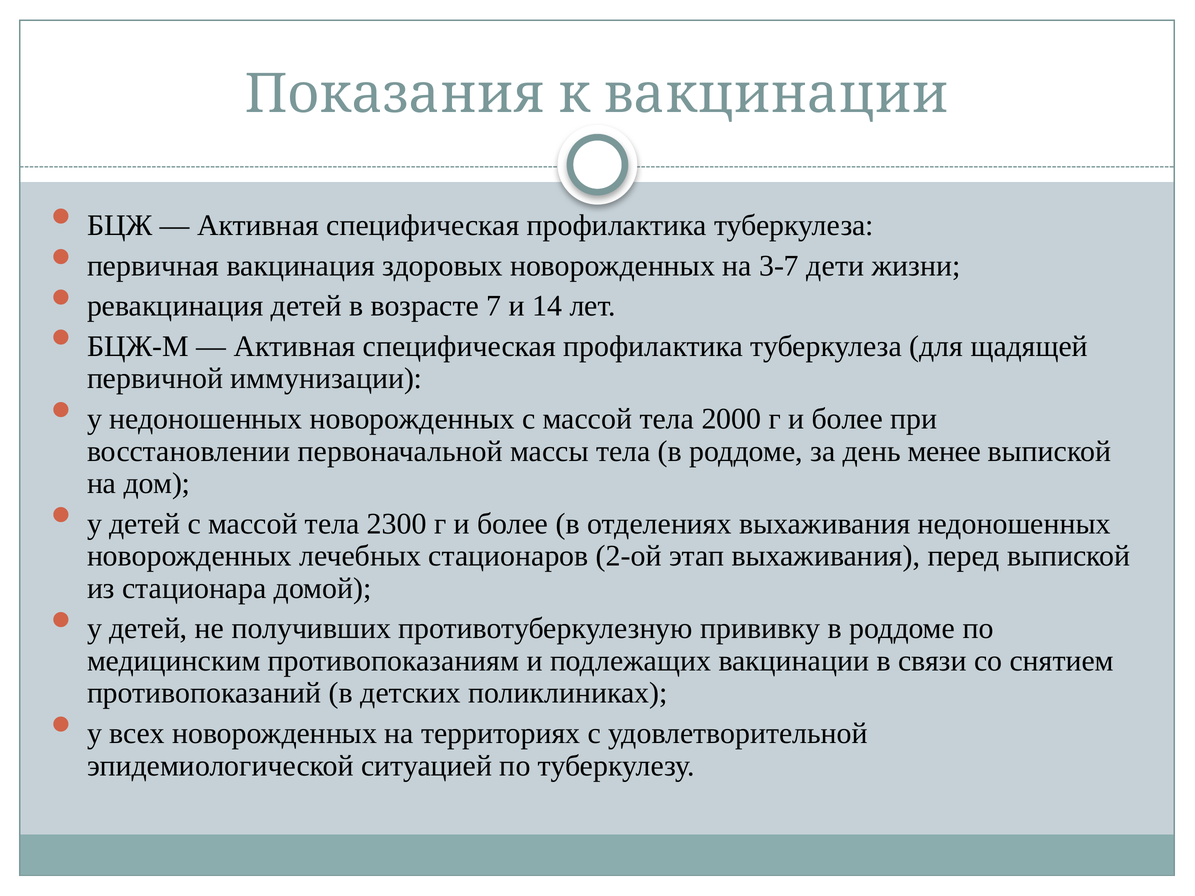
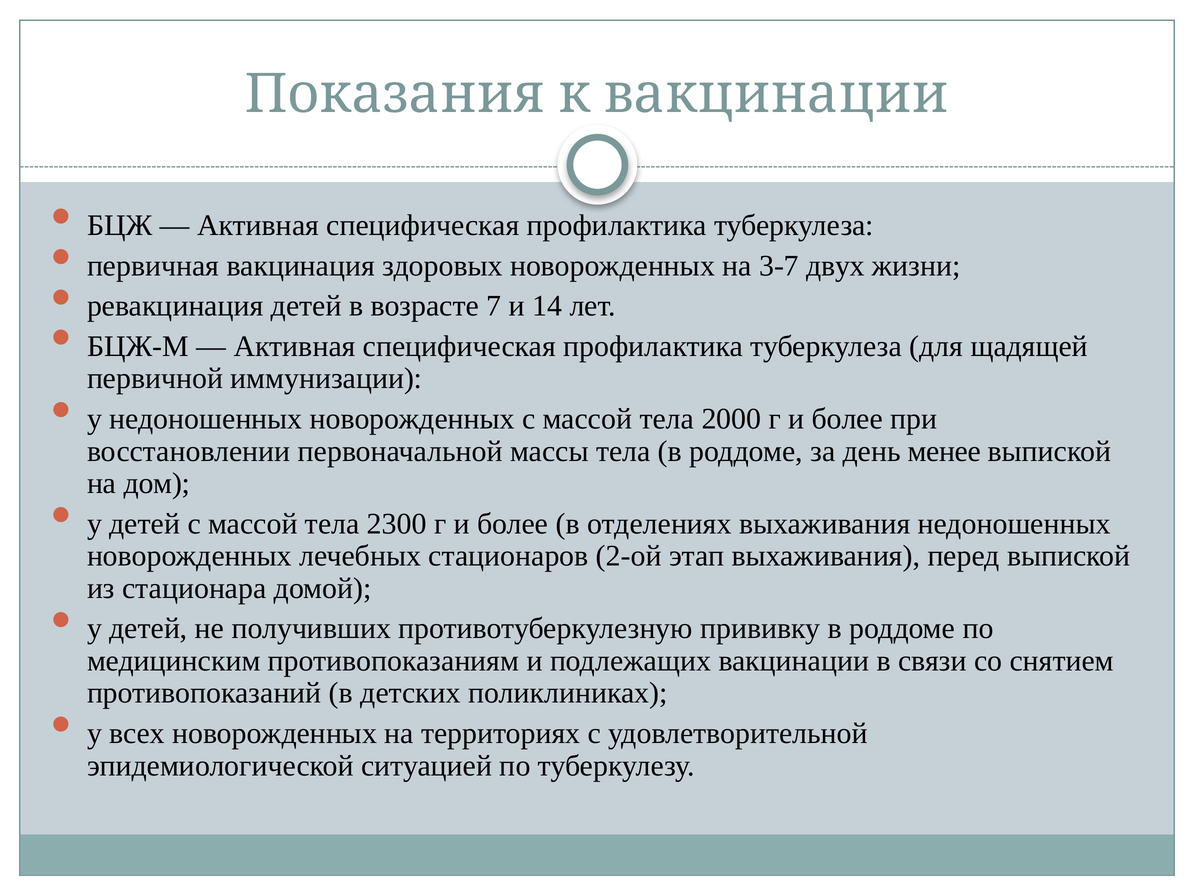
дети: дети -> двух
